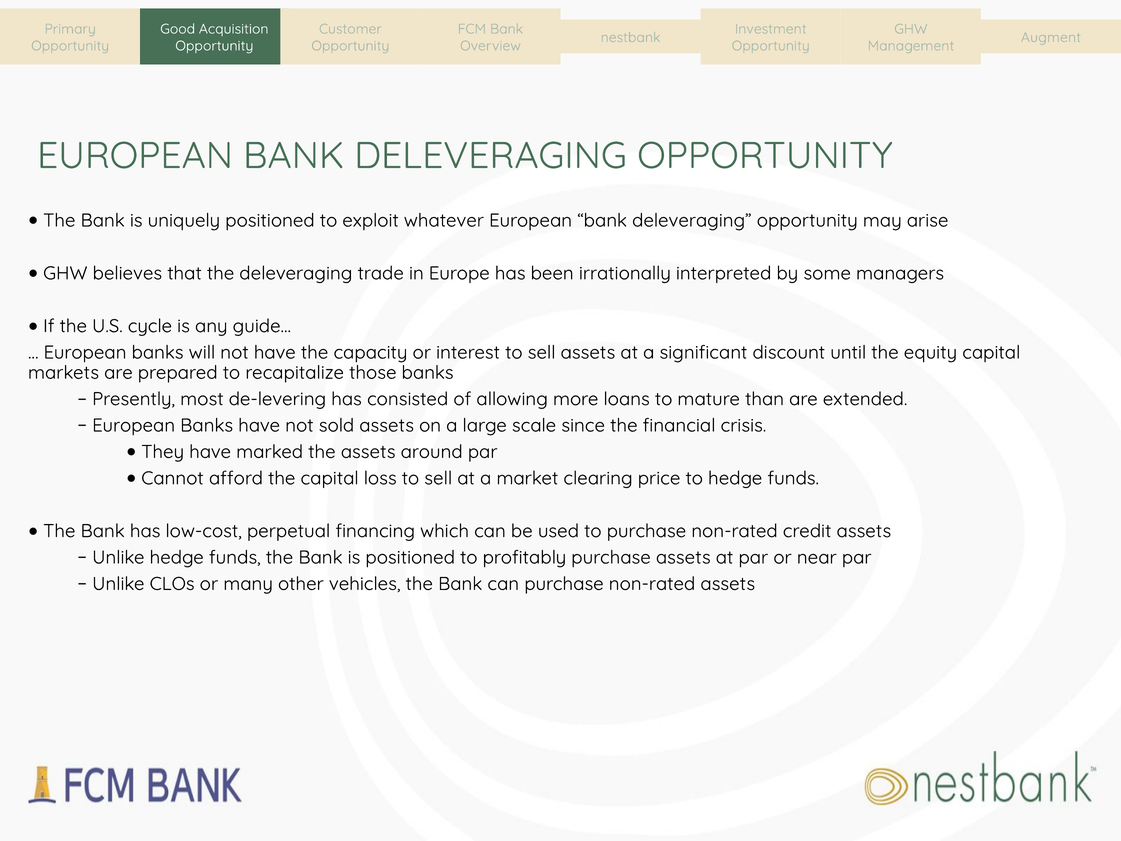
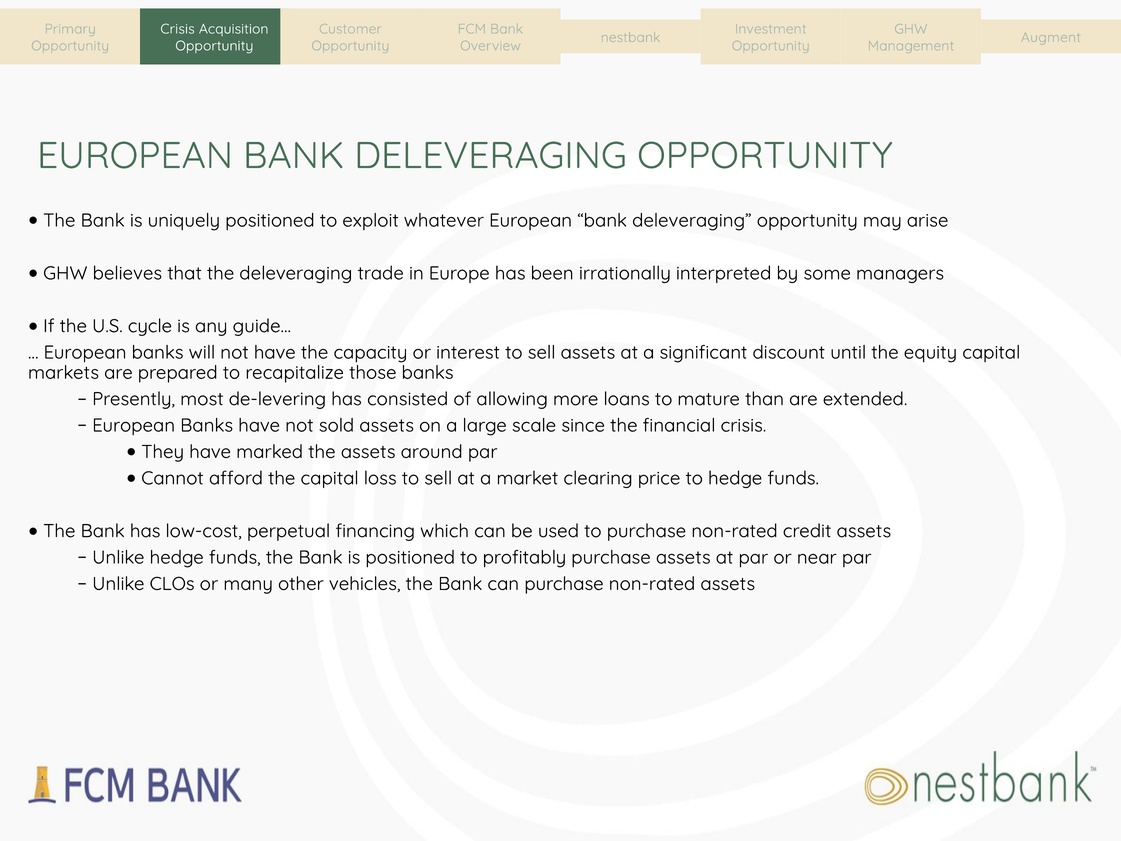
Good at (178, 29): Good -> Crisis
